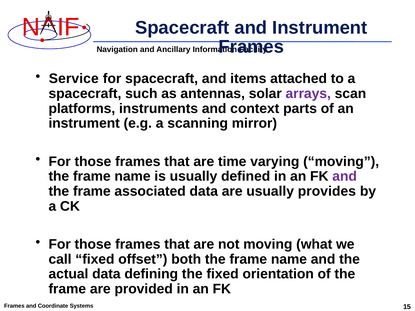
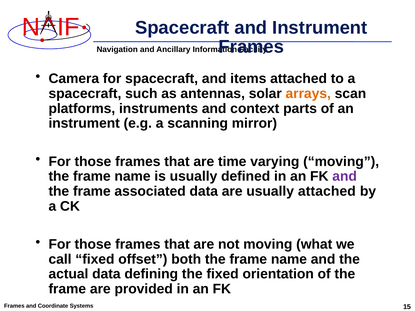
Service: Service -> Camera
arrays colour: purple -> orange
usually provides: provides -> attached
